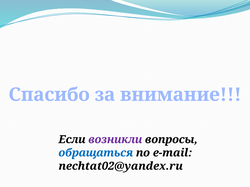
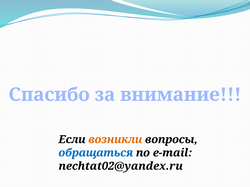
возникли colour: purple -> orange
